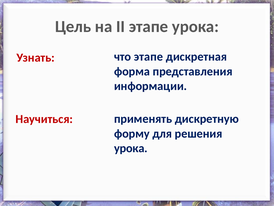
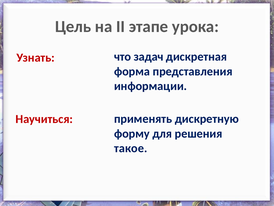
что этапе: этапе -> задач
урока at (131, 148): урока -> такое
